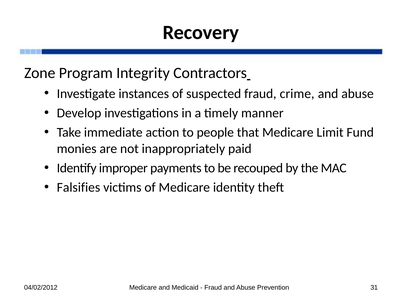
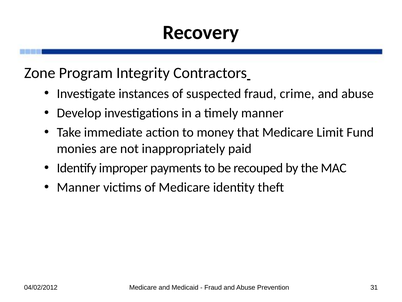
people: people -> money
Falsifies at (78, 187): Falsifies -> Manner
